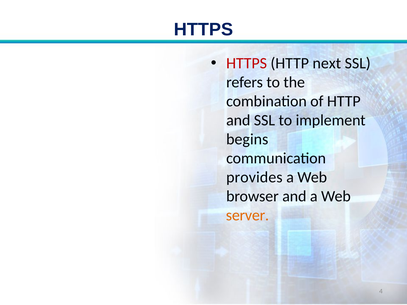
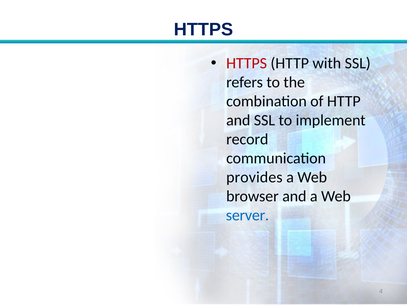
next: next -> with
begins: begins -> record
server colour: orange -> blue
